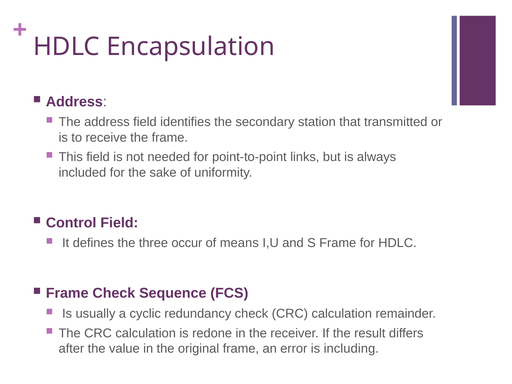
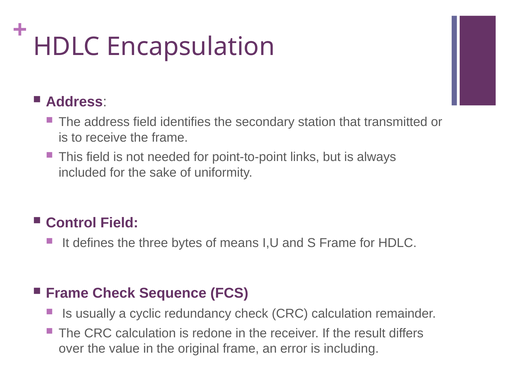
occur: occur -> bytes
after: after -> over
